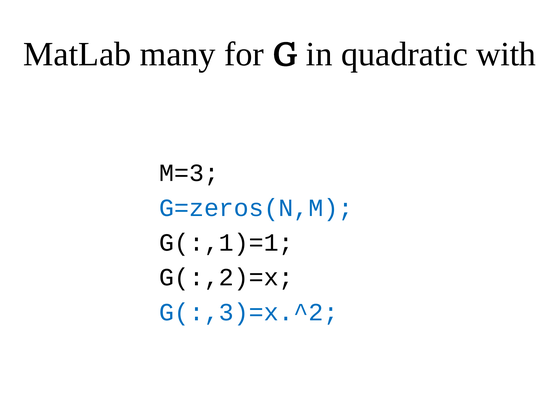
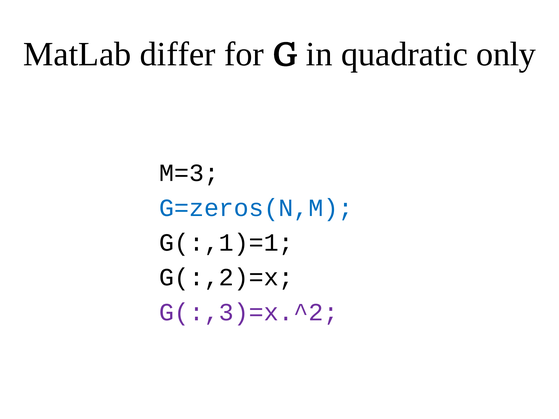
many: many -> differ
with: with -> only
G(:,3)=x.^2 colour: blue -> purple
